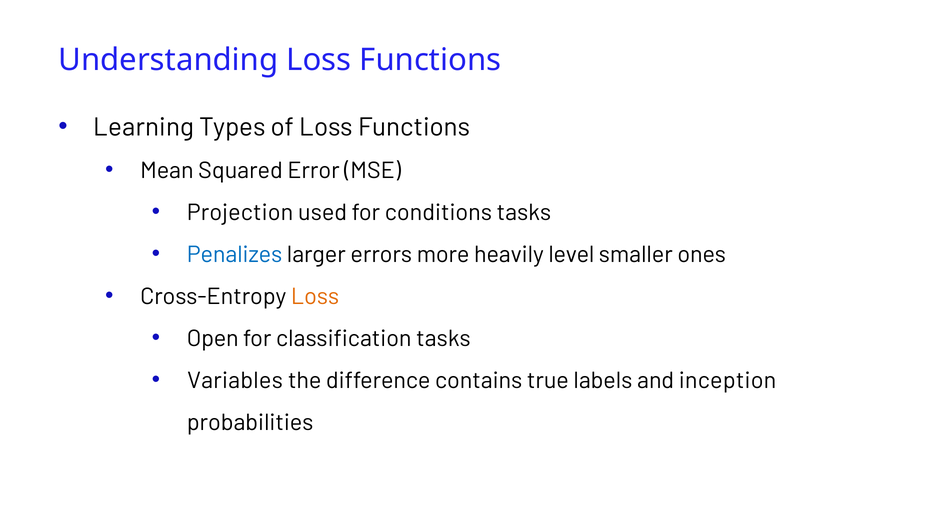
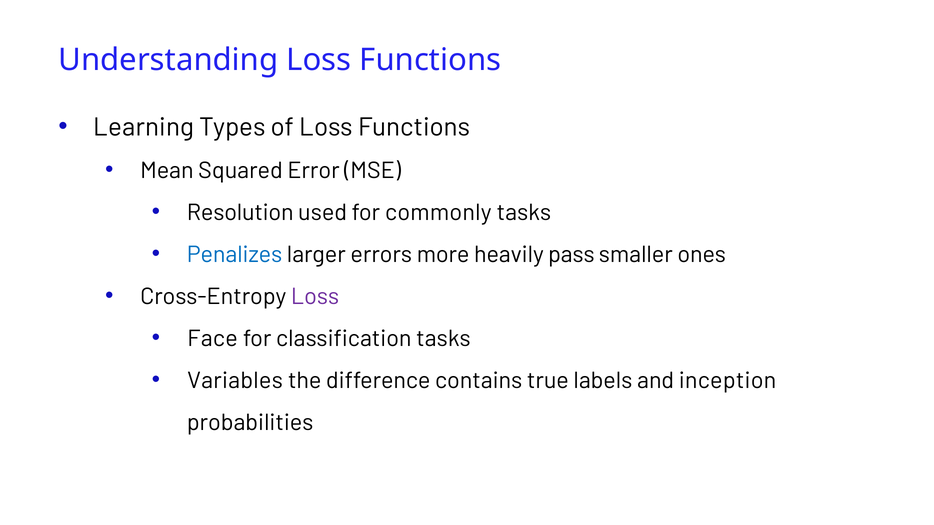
Projection: Projection -> Resolution
conditions: conditions -> commonly
level: level -> pass
Loss at (315, 297) colour: orange -> purple
Open: Open -> Face
